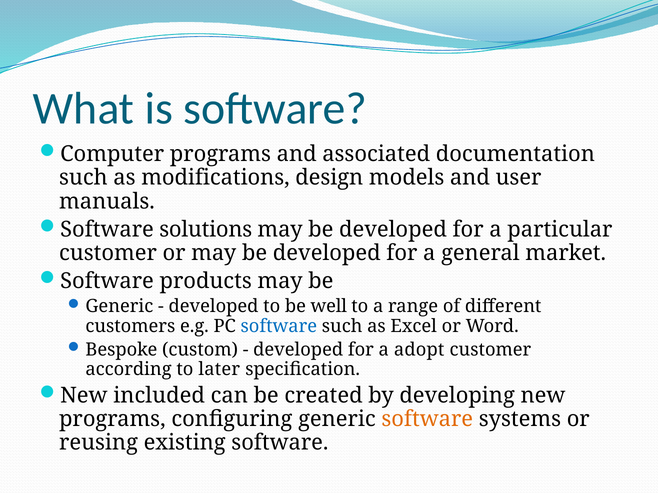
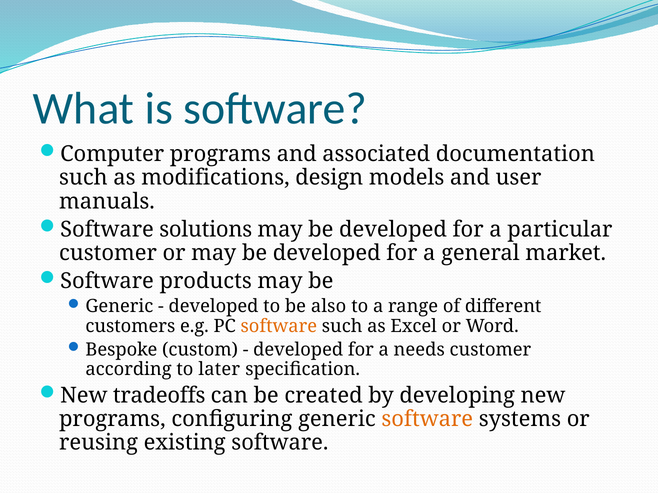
well: well -> also
software at (279, 326) colour: blue -> orange
adopt: adopt -> needs
included: included -> tradeoffs
